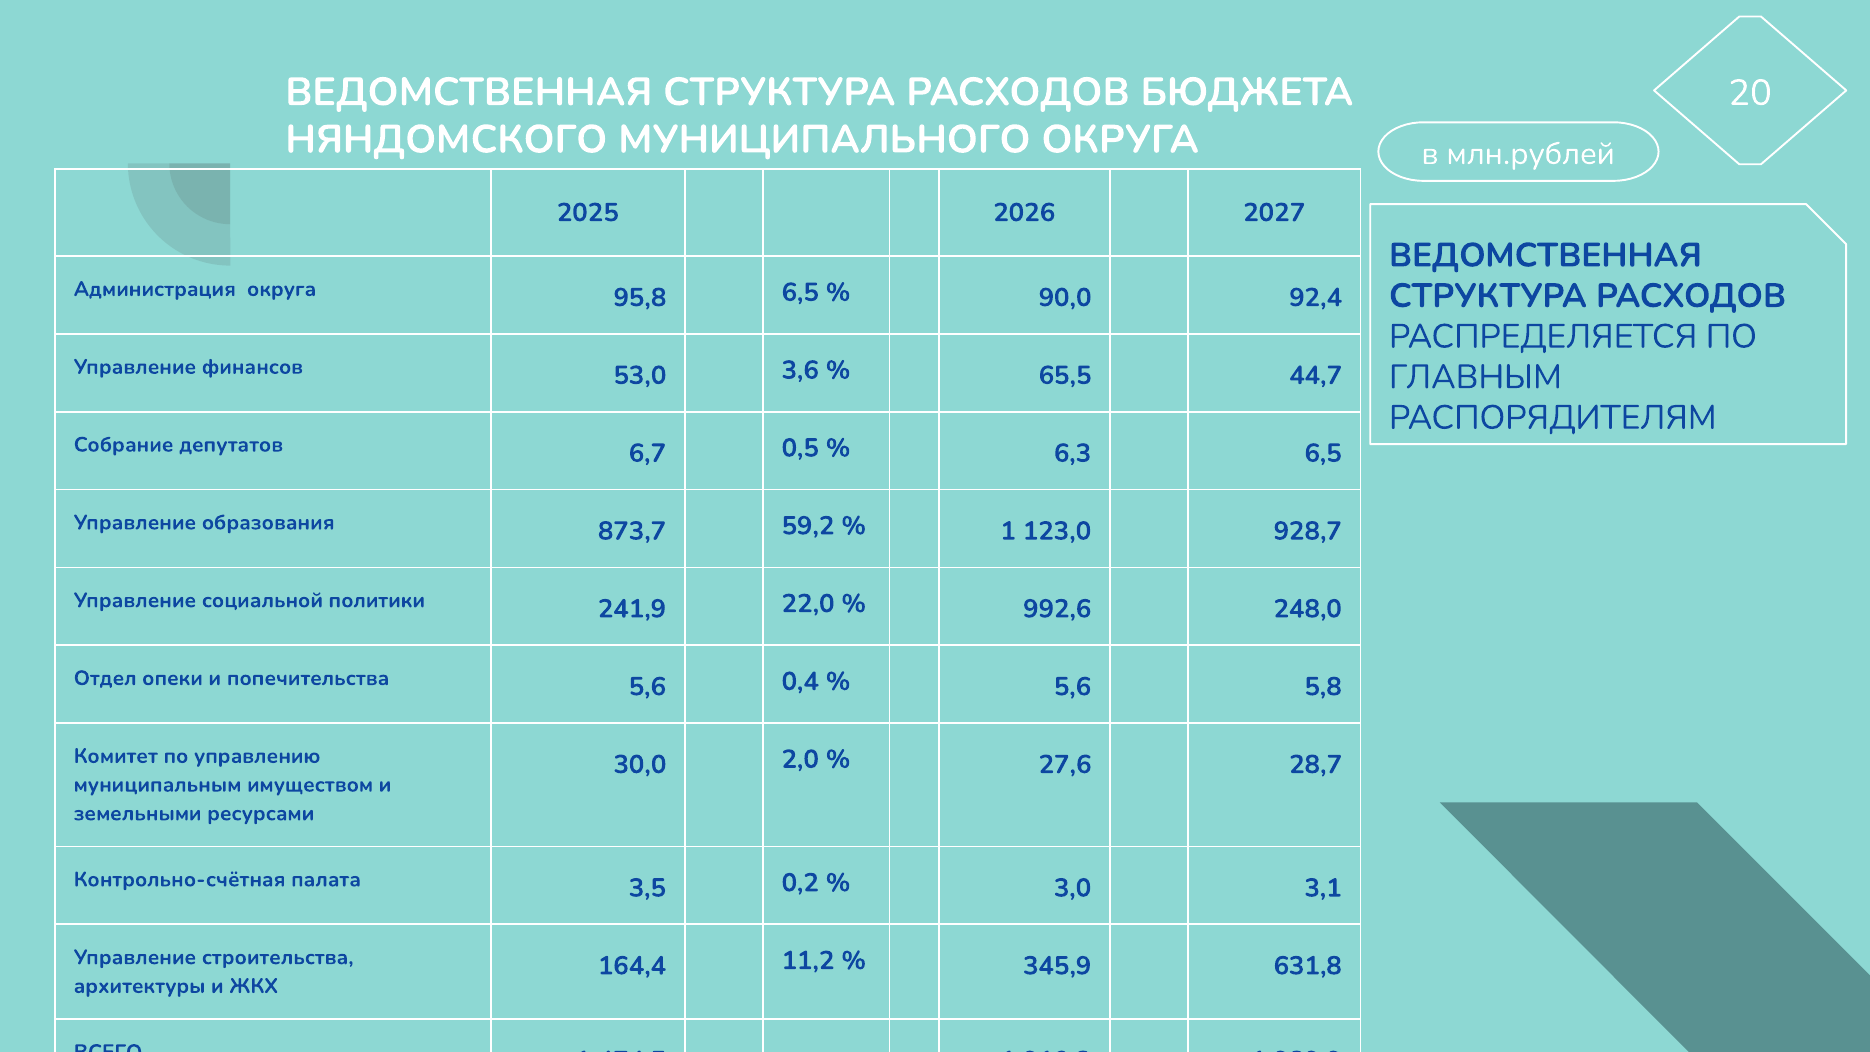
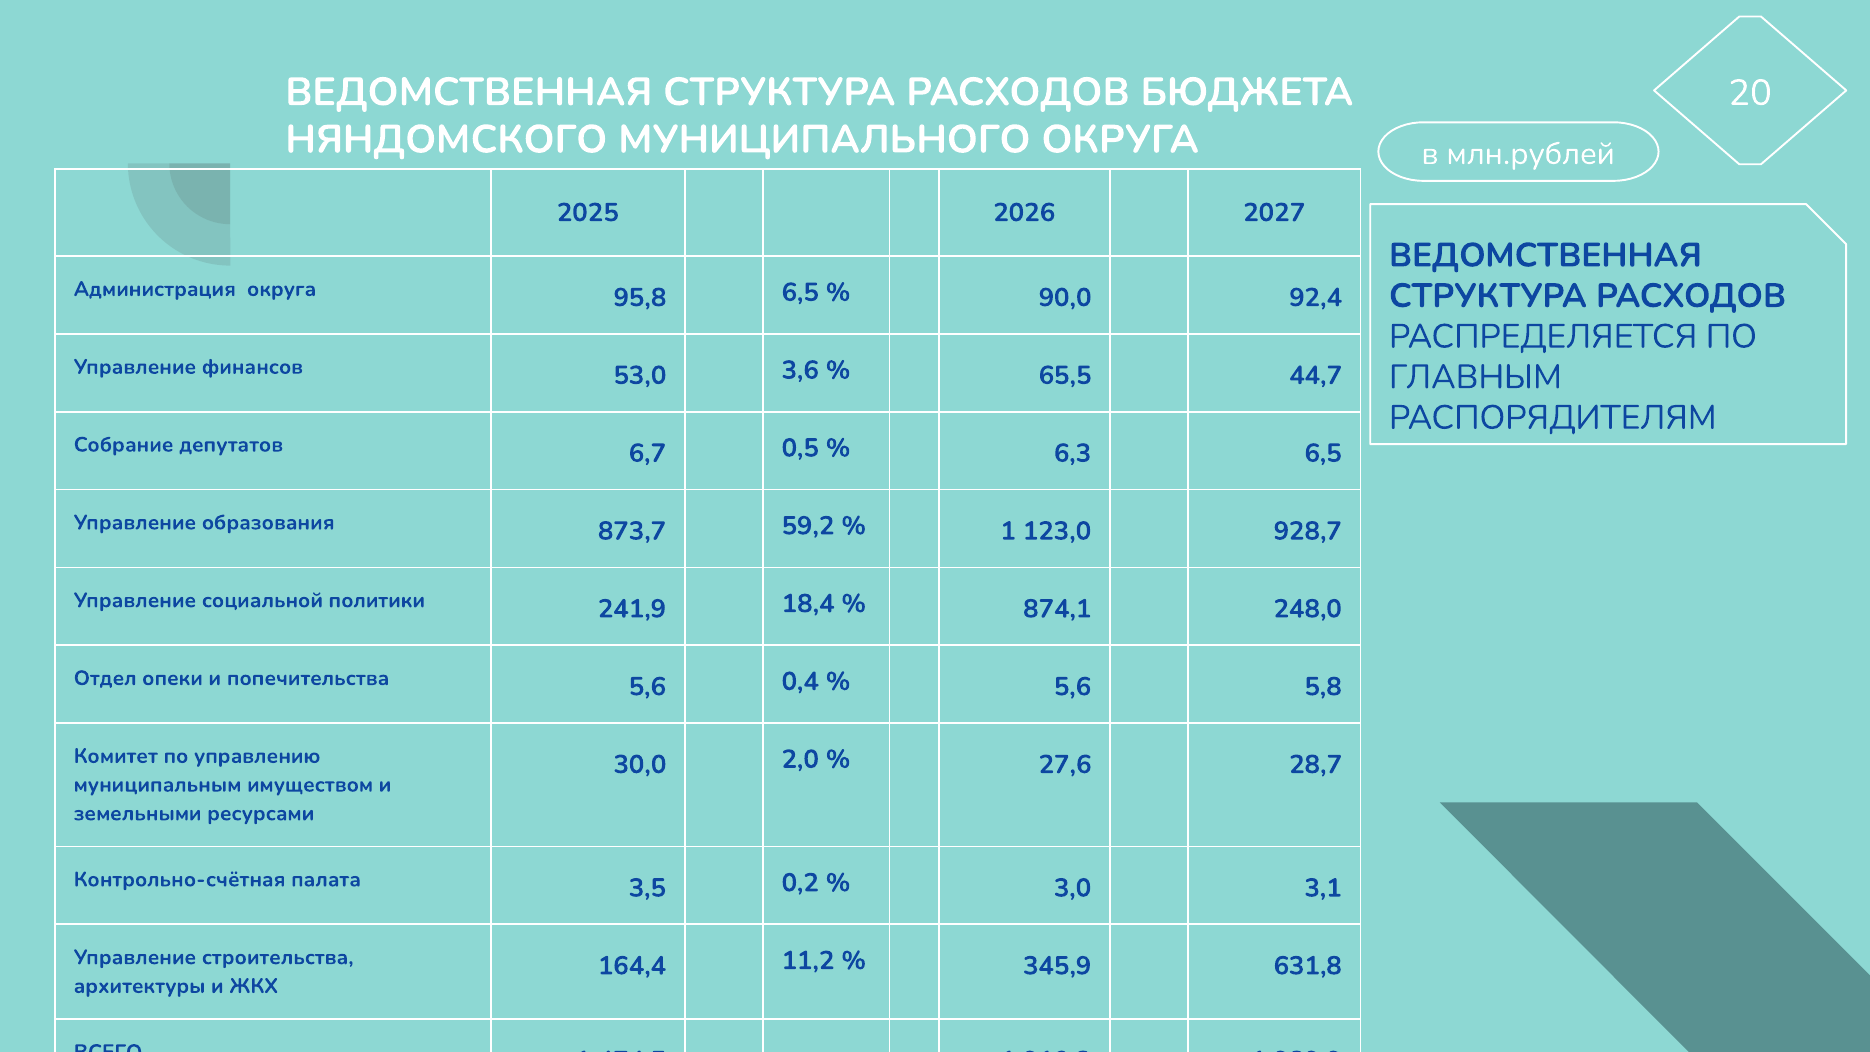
22,0: 22,0 -> 18,4
992,6: 992,6 -> 874,1
